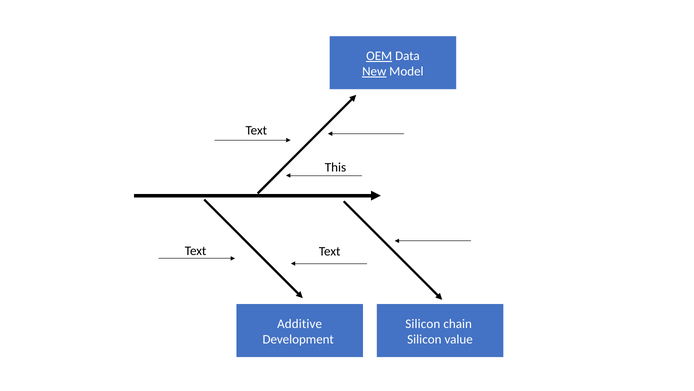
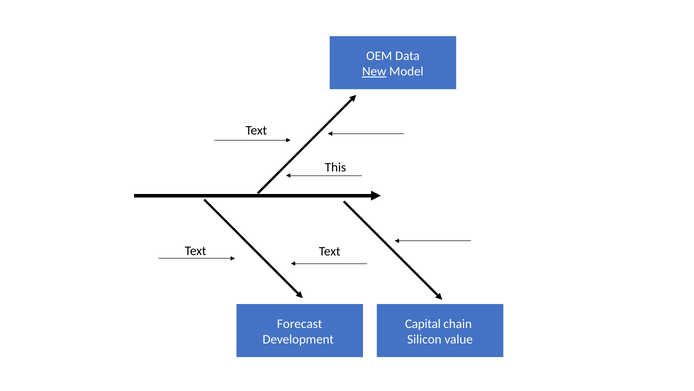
OEM underline: present -> none
Additive: Additive -> Forecast
Silicon at (423, 324): Silicon -> Capital
